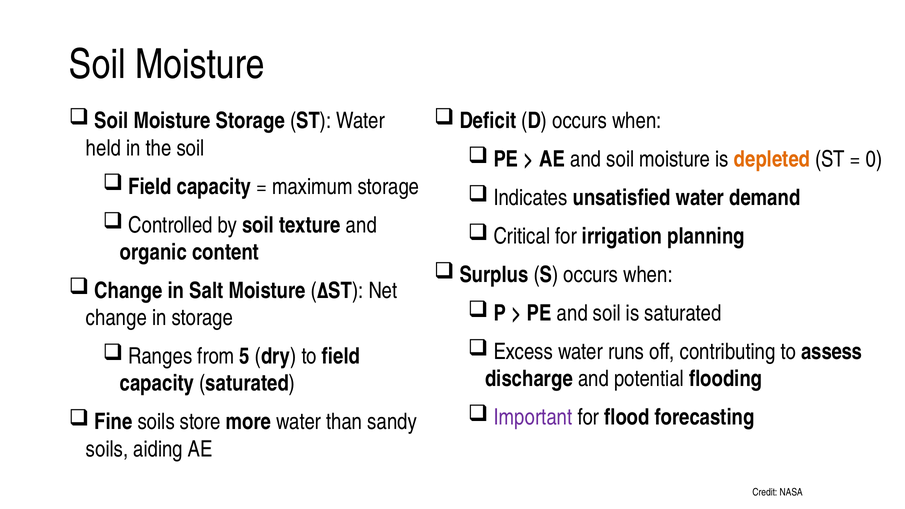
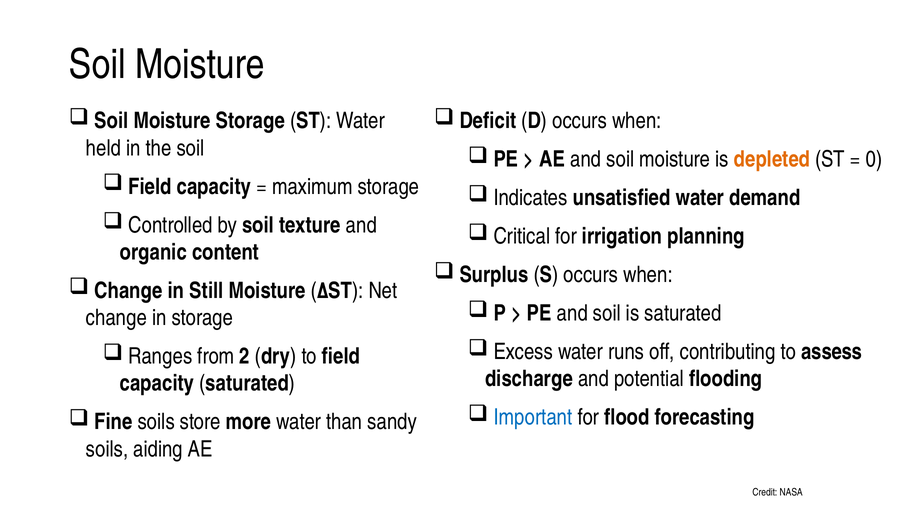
Salt: Salt -> Still
5: 5 -> 2
Important colour: purple -> blue
